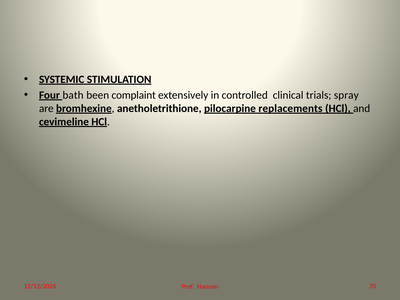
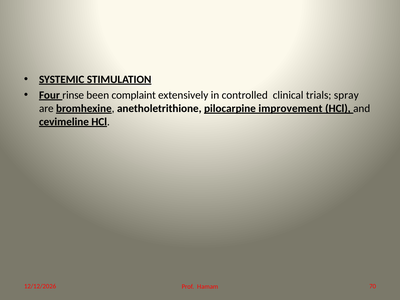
bath: bath -> rinse
replacements: replacements -> improvement
